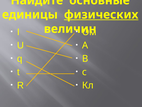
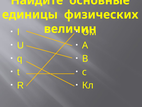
физических underline: present -> none
